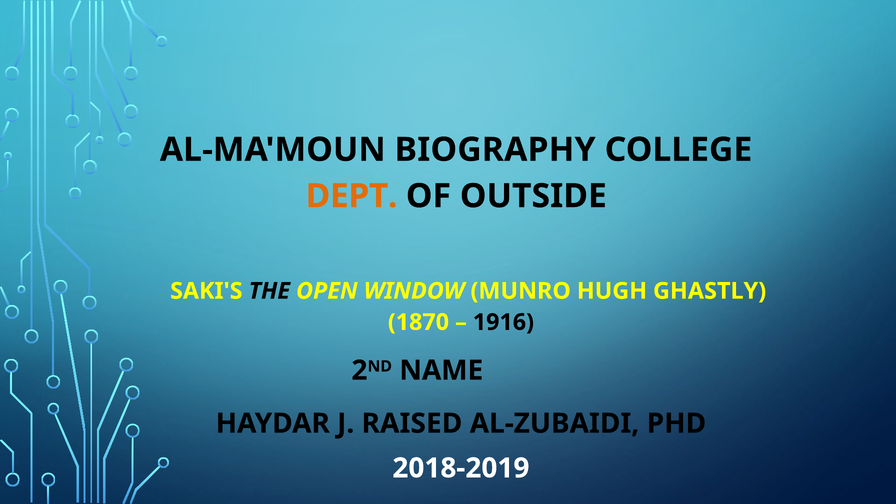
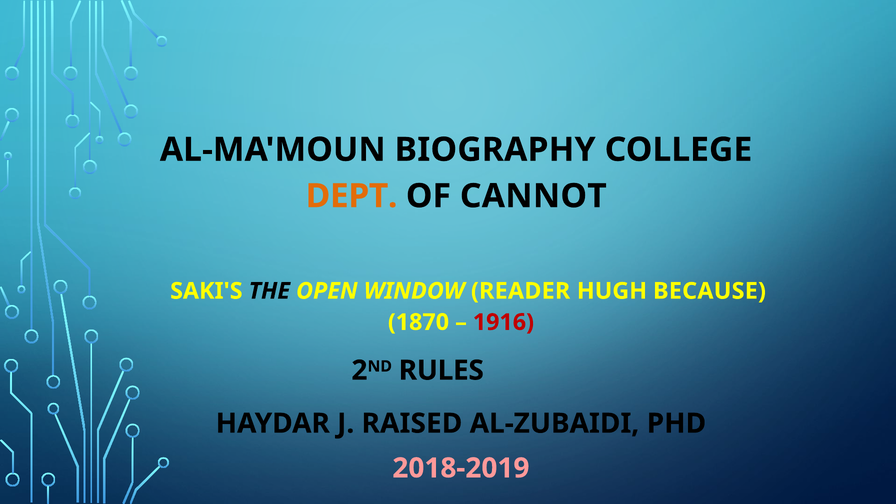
OUTSIDE: OUTSIDE -> CANNOT
MUNRO: MUNRO -> READER
GHASTLY: GHASTLY -> BECAUSE
1916 colour: black -> red
NAME: NAME -> RULES
2018-2019 colour: white -> pink
